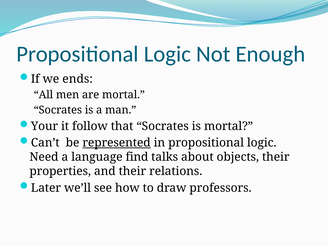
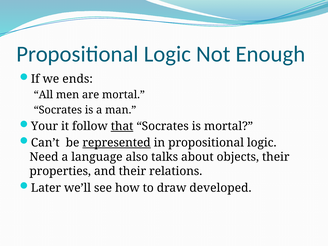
that underline: none -> present
find: find -> also
professors: professors -> developed
